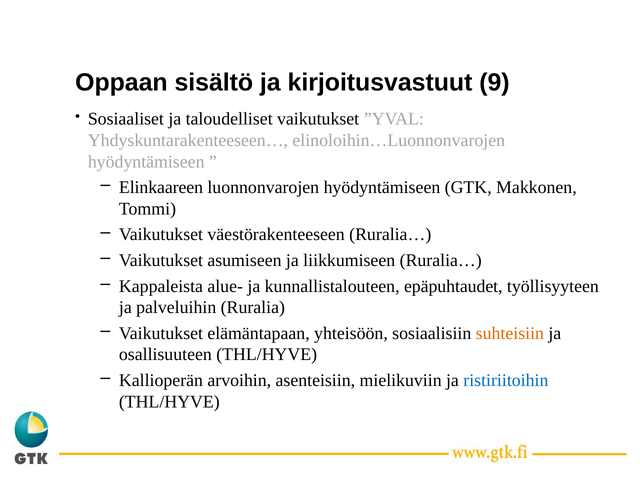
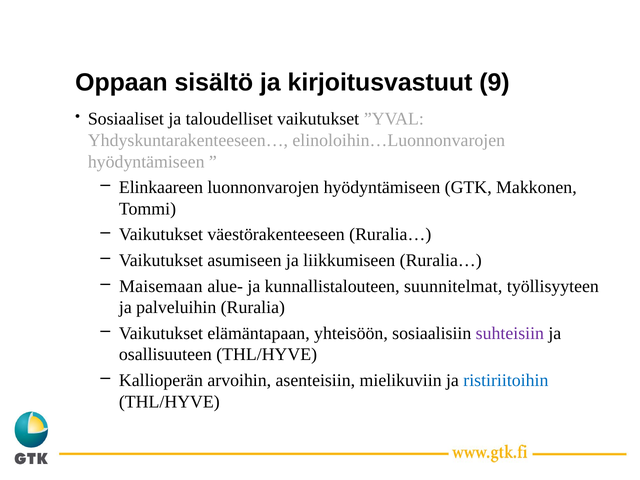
Kappaleista: Kappaleista -> Maisemaan
epäpuhtaudet: epäpuhtaudet -> suunnitelmat
suhteisiin colour: orange -> purple
